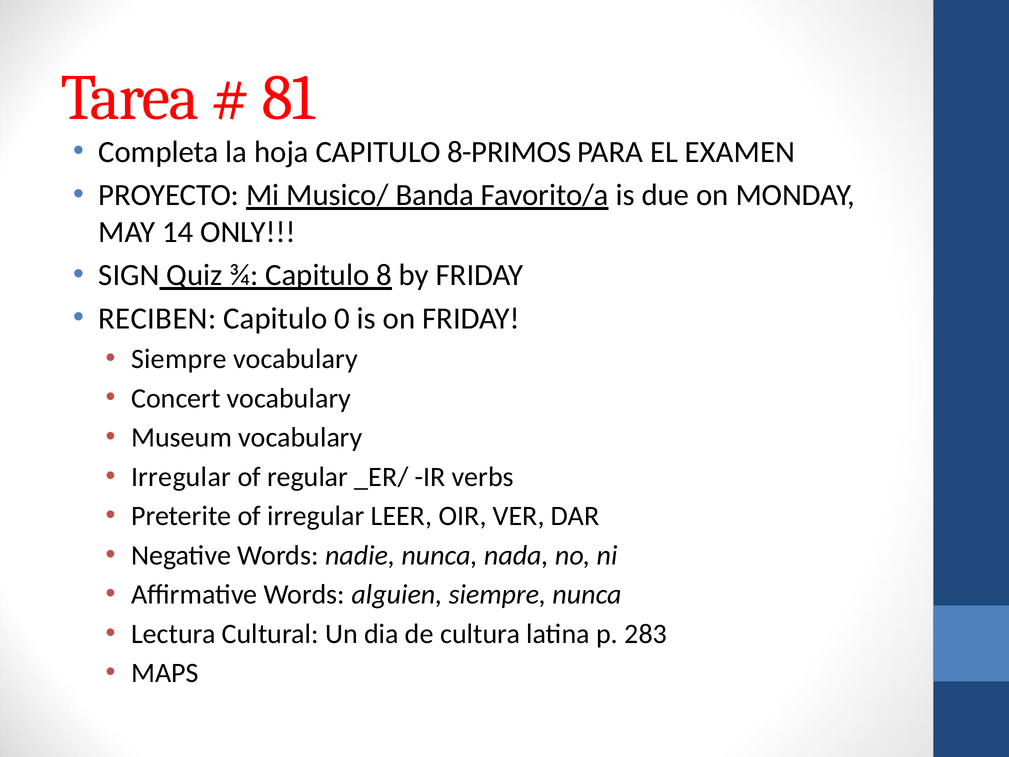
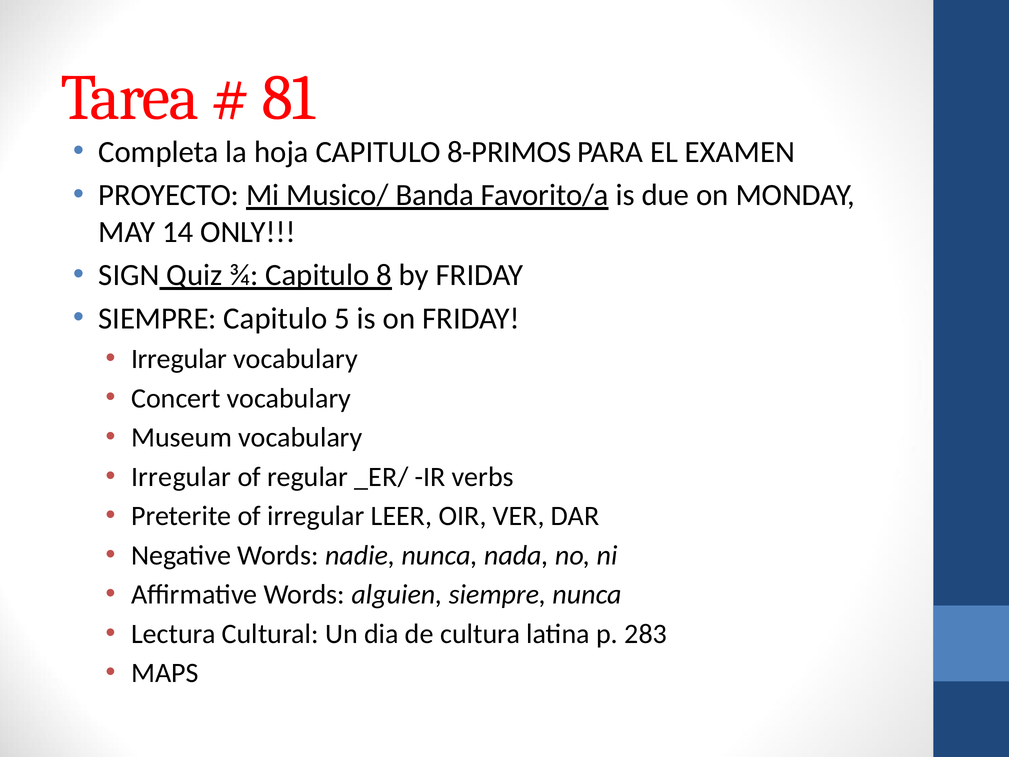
RECIBEN at (157, 318): RECIBEN -> SIEMPRE
0: 0 -> 5
Siempre at (179, 359): Siempre -> Irregular
